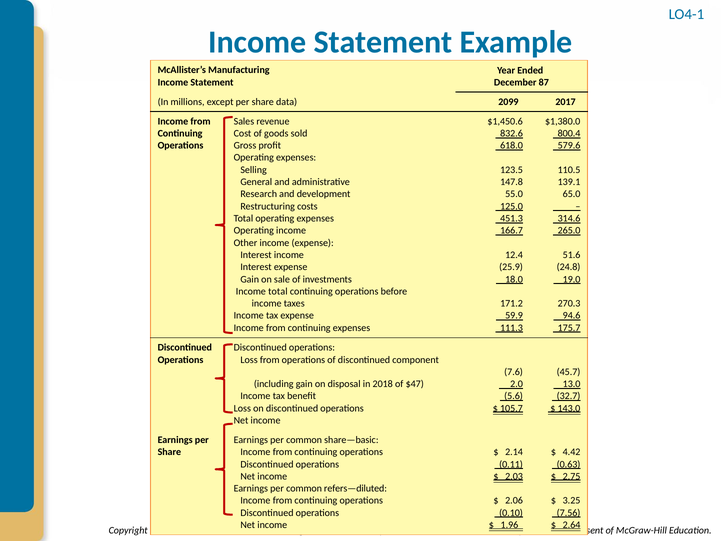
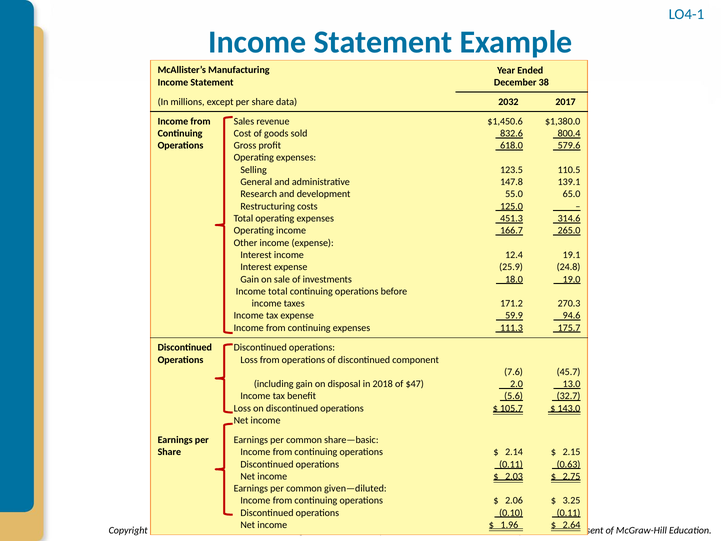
87: 87 -> 38
2099: 2099 -> 2032
51.6: 51.6 -> 19.1
4.42: 4.42 -> 2.15
refers—diluted: refers—diluted -> given—diluted
7.56 at (569, 513): 7.56 -> 0.11
